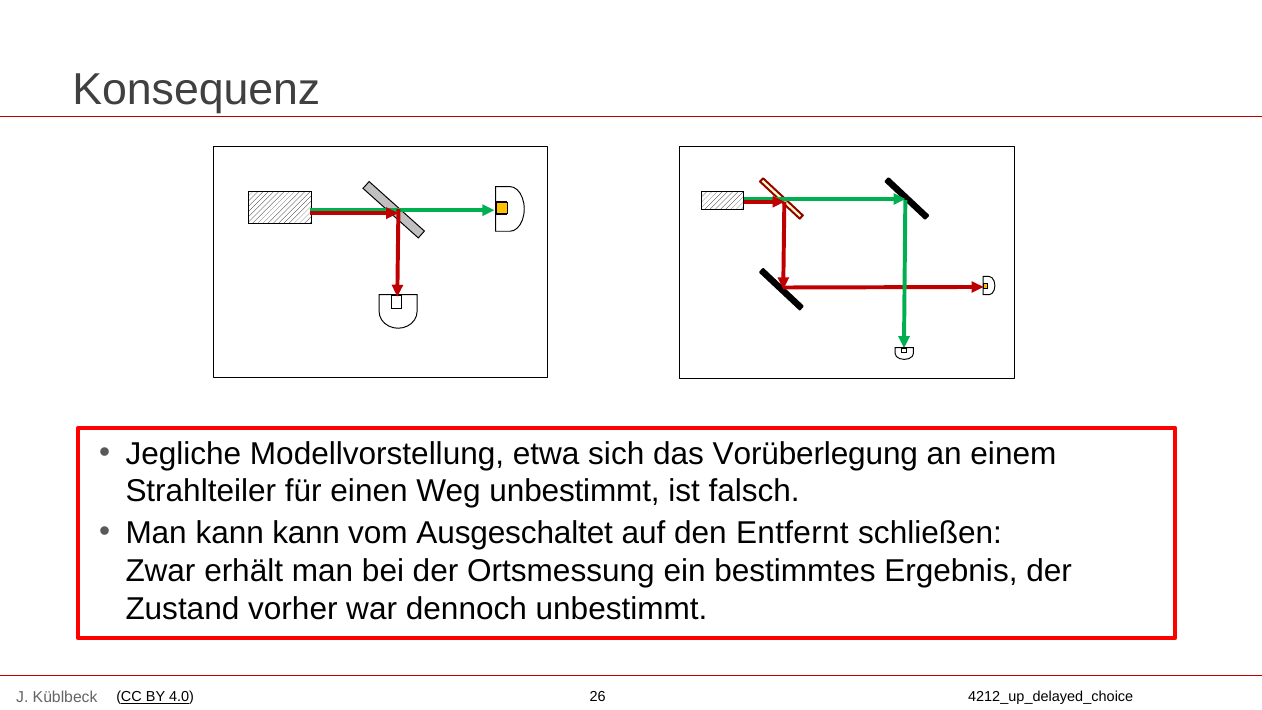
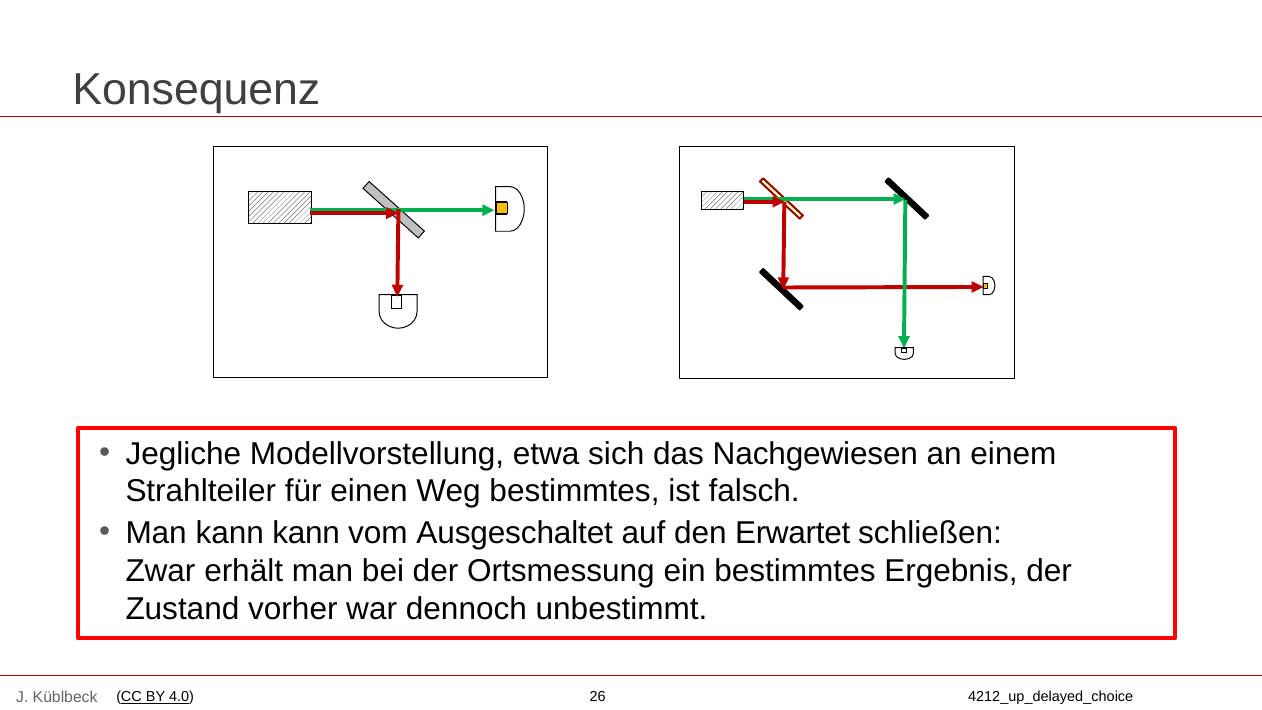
Vorüberlegung: Vorüberlegung -> Nachgewiesen
Weg unbestimmt: unbestimmt -> bestimmtes
Entfernt: Entfernt -> Erwartet
